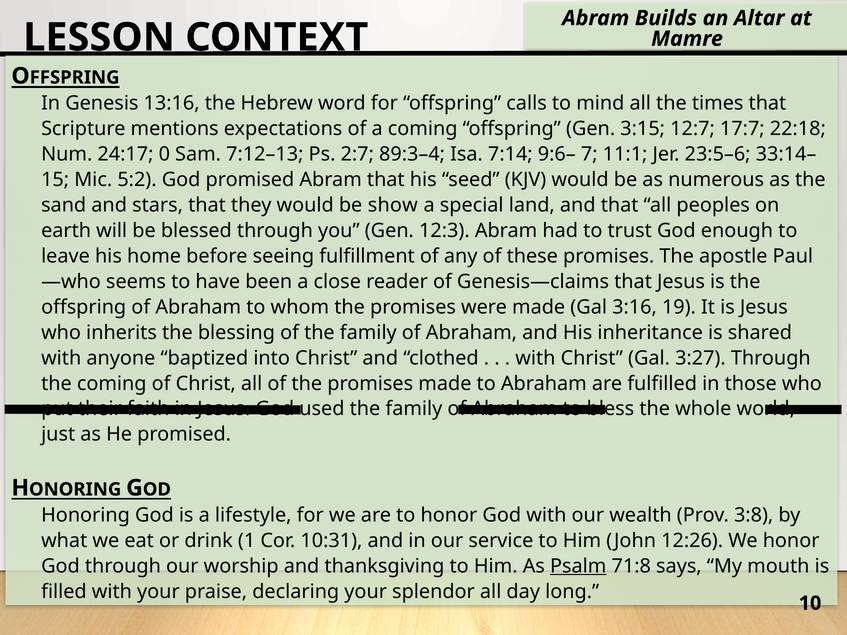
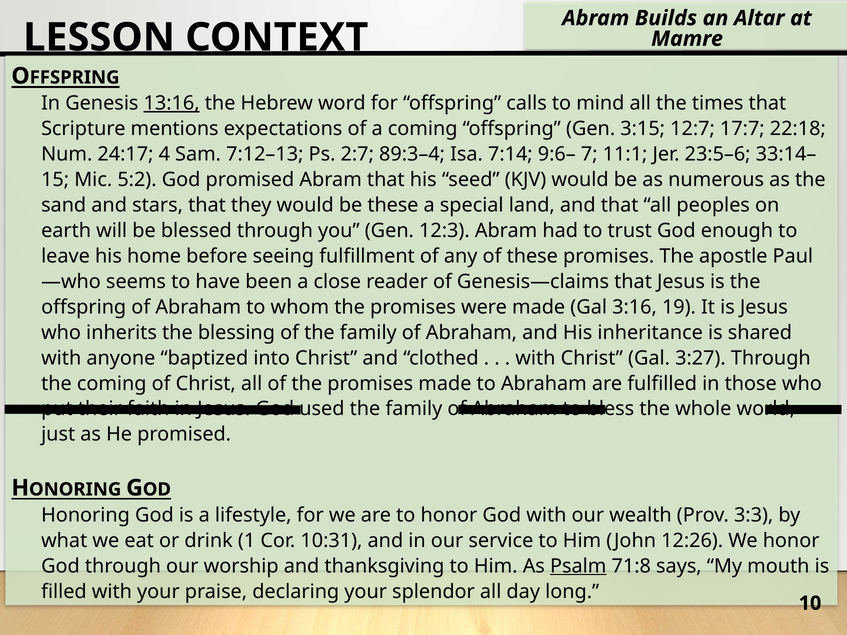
13:16 underline: none -> present
0: 0 -> 4
be show: show -> these
3:8: 3:8 -> 3:3
